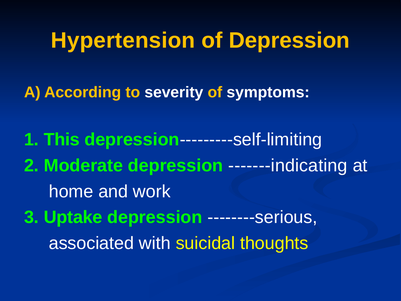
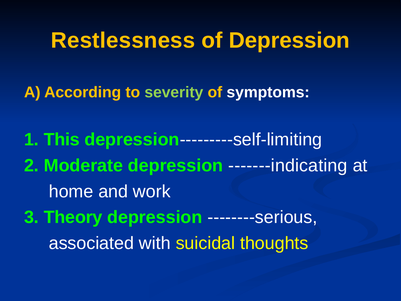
Hypertension: Hypertension -> Restlessness
severity colour: white -> light green
Uptake: Uptake -> Theory
